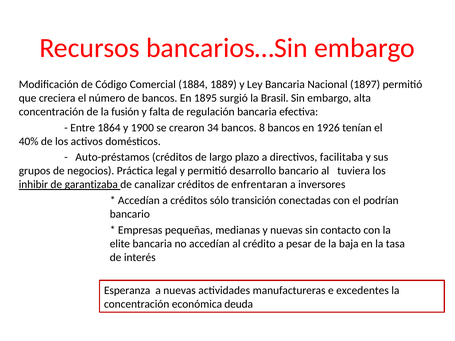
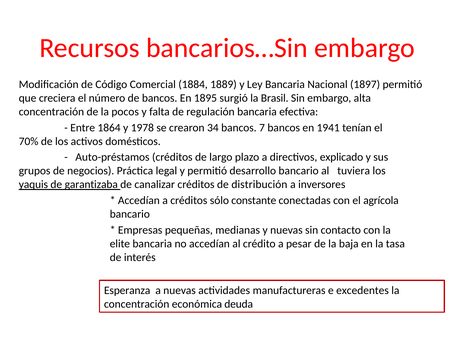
fusión: fusión -> pocos
1900: 1900 -> 1978
8: 8 -> 7
1926: 1926 -> 1941
40%: 40% -> 70%
facilitaba: facilitaba -> explicado
inhibir: inhibir -> yaquis
enfrentaran: enfrentaran -> distribución
transición: transición -> constante
podrían: podrían -> agrícola
